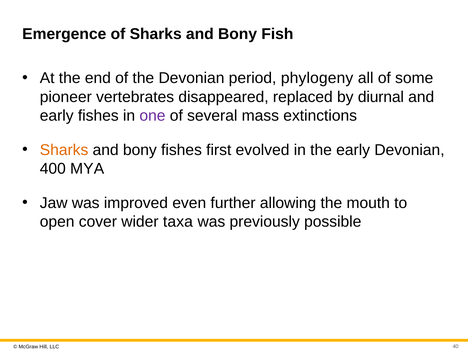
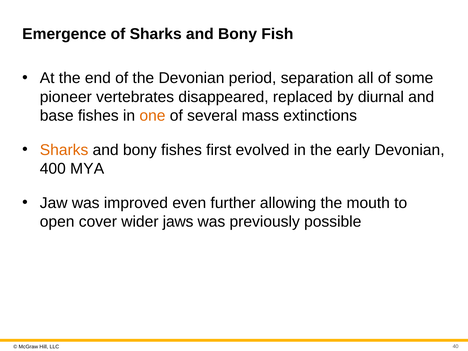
phylogeny: phylogeny -> separation
early at (57, 116): early -> base
one colour: purple -> orange
taxa: taxa -> jaws
